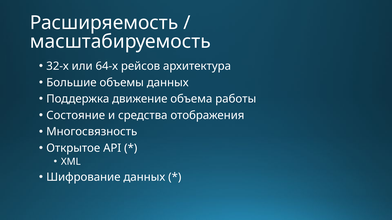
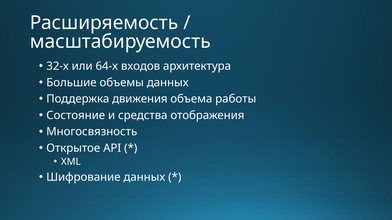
рейсов: рейсов -> входов
движение: движение -> движения
